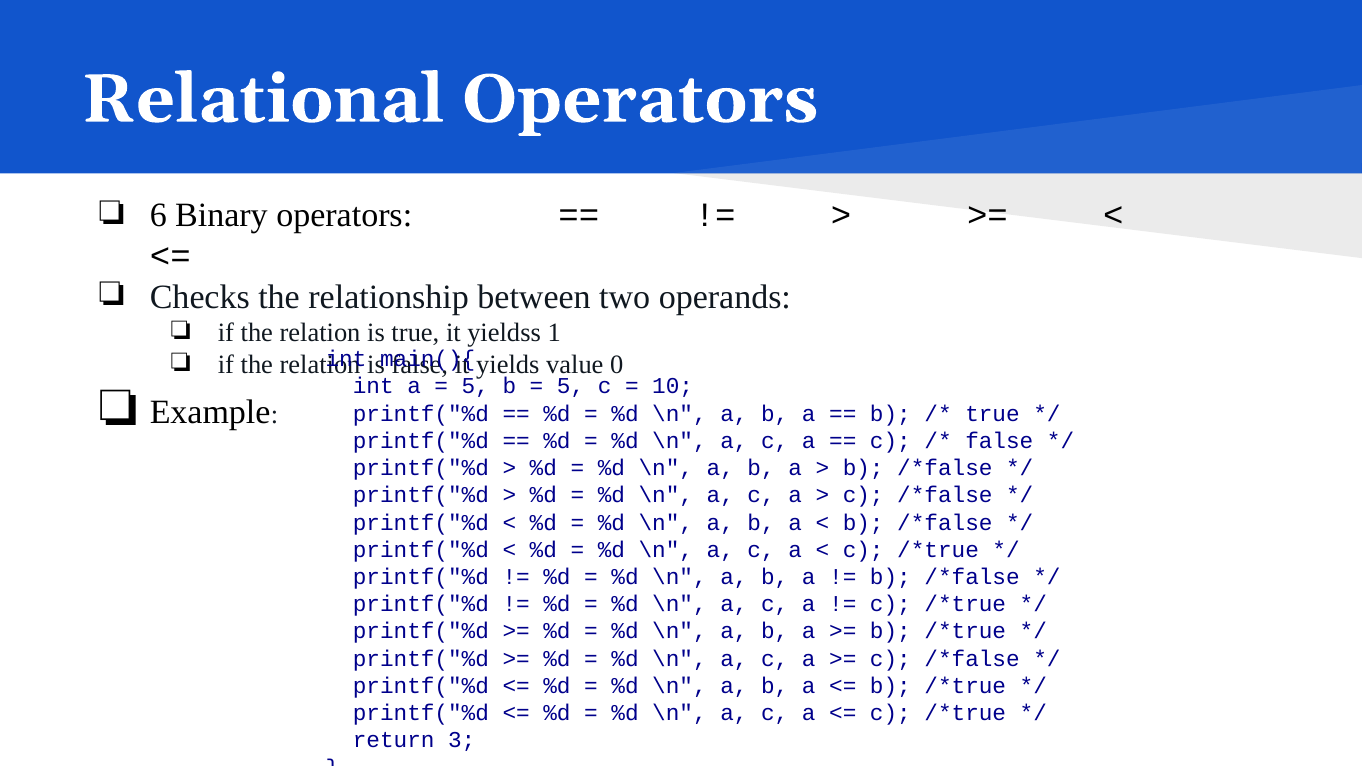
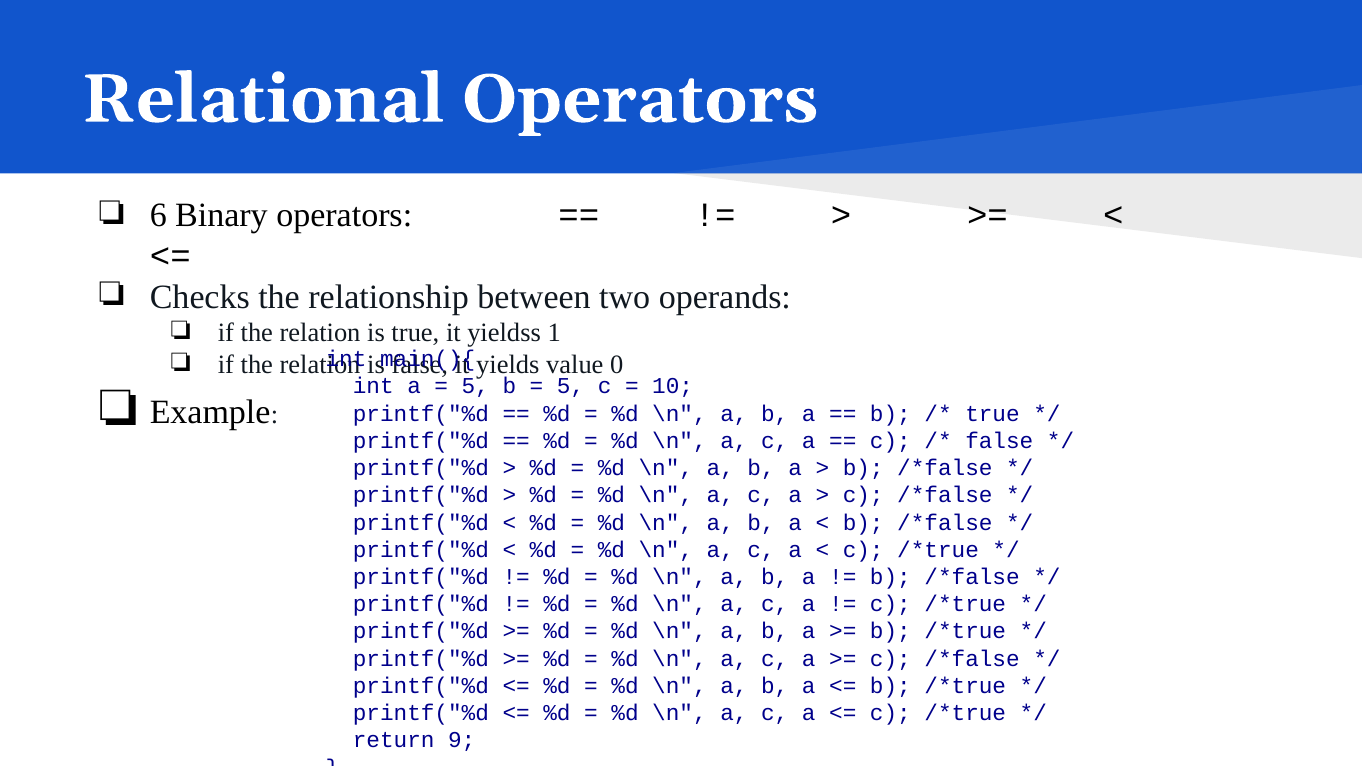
3: 3 -> 9
